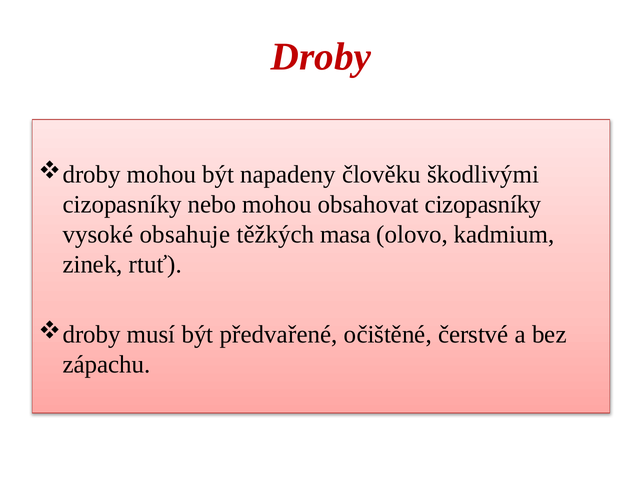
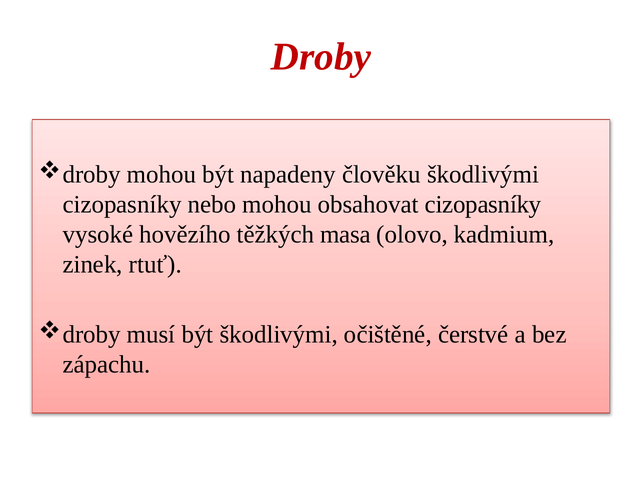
obsahuje: obsahuje -> hovězího
být předvařené: předvařené -> škodlivými
